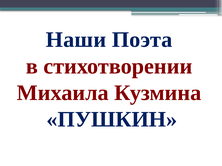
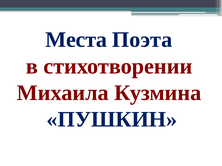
Наши: Наши -> Места
